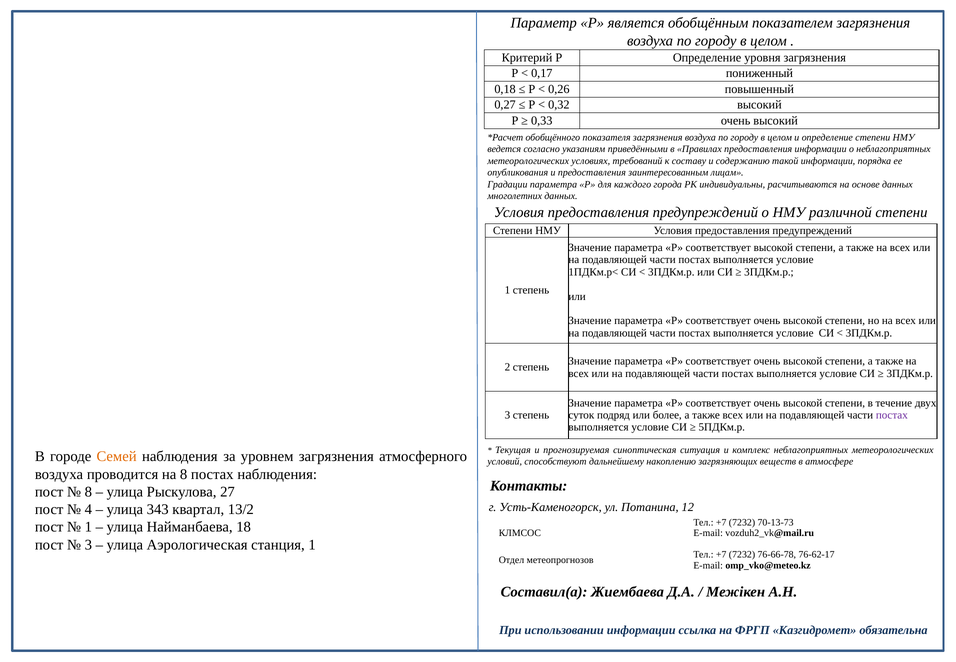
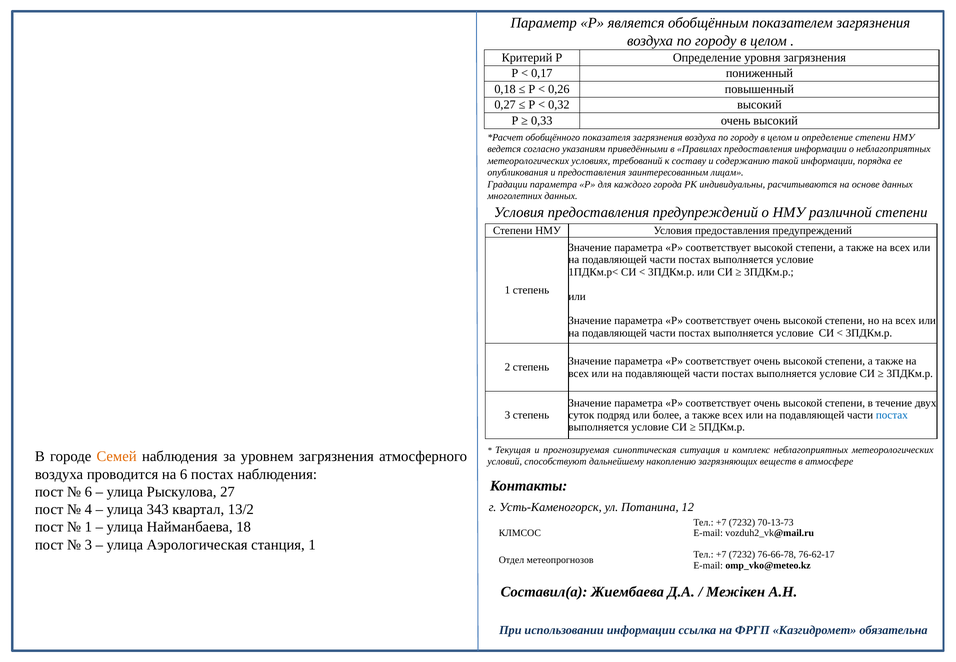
постах at (892, 415) colour: purple -> blue
на 8: 8 -> 6
8 at (88, 492): 8 -> 6
